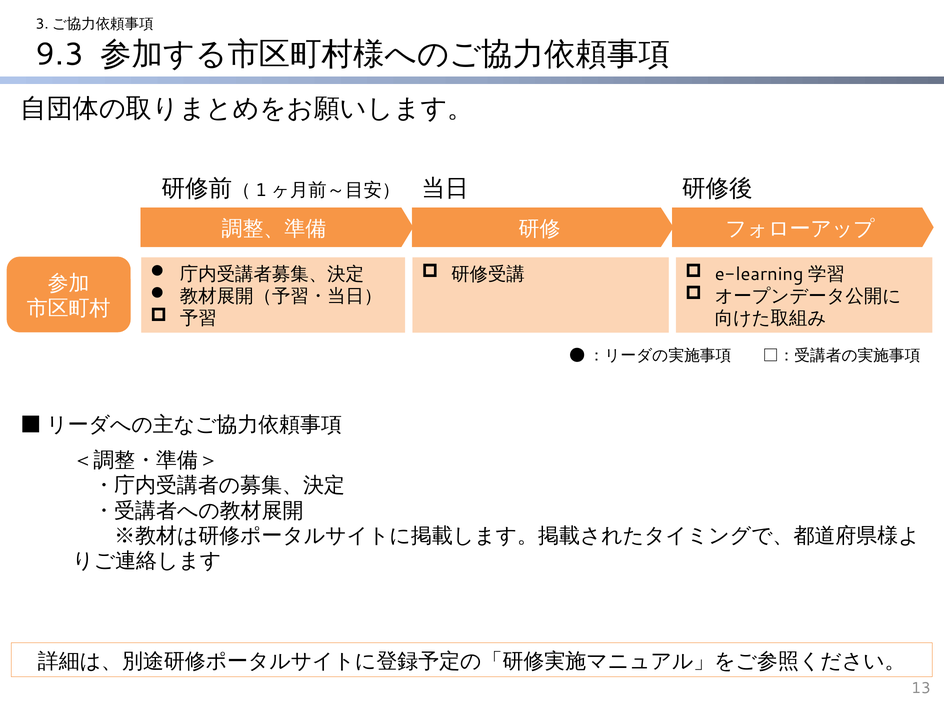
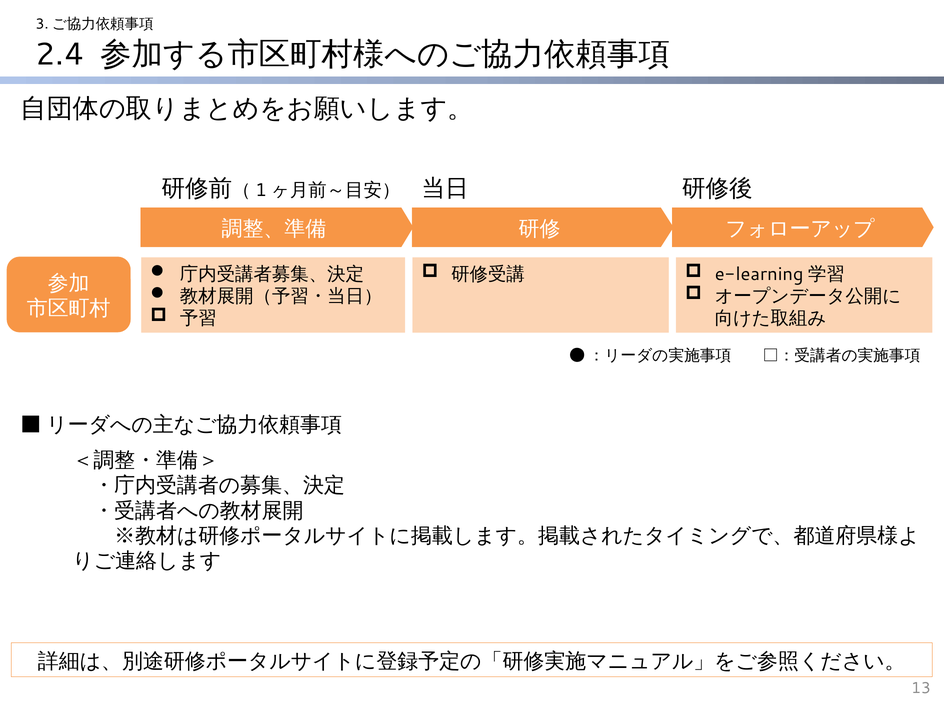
9.3: 9.3 -> 2.4
